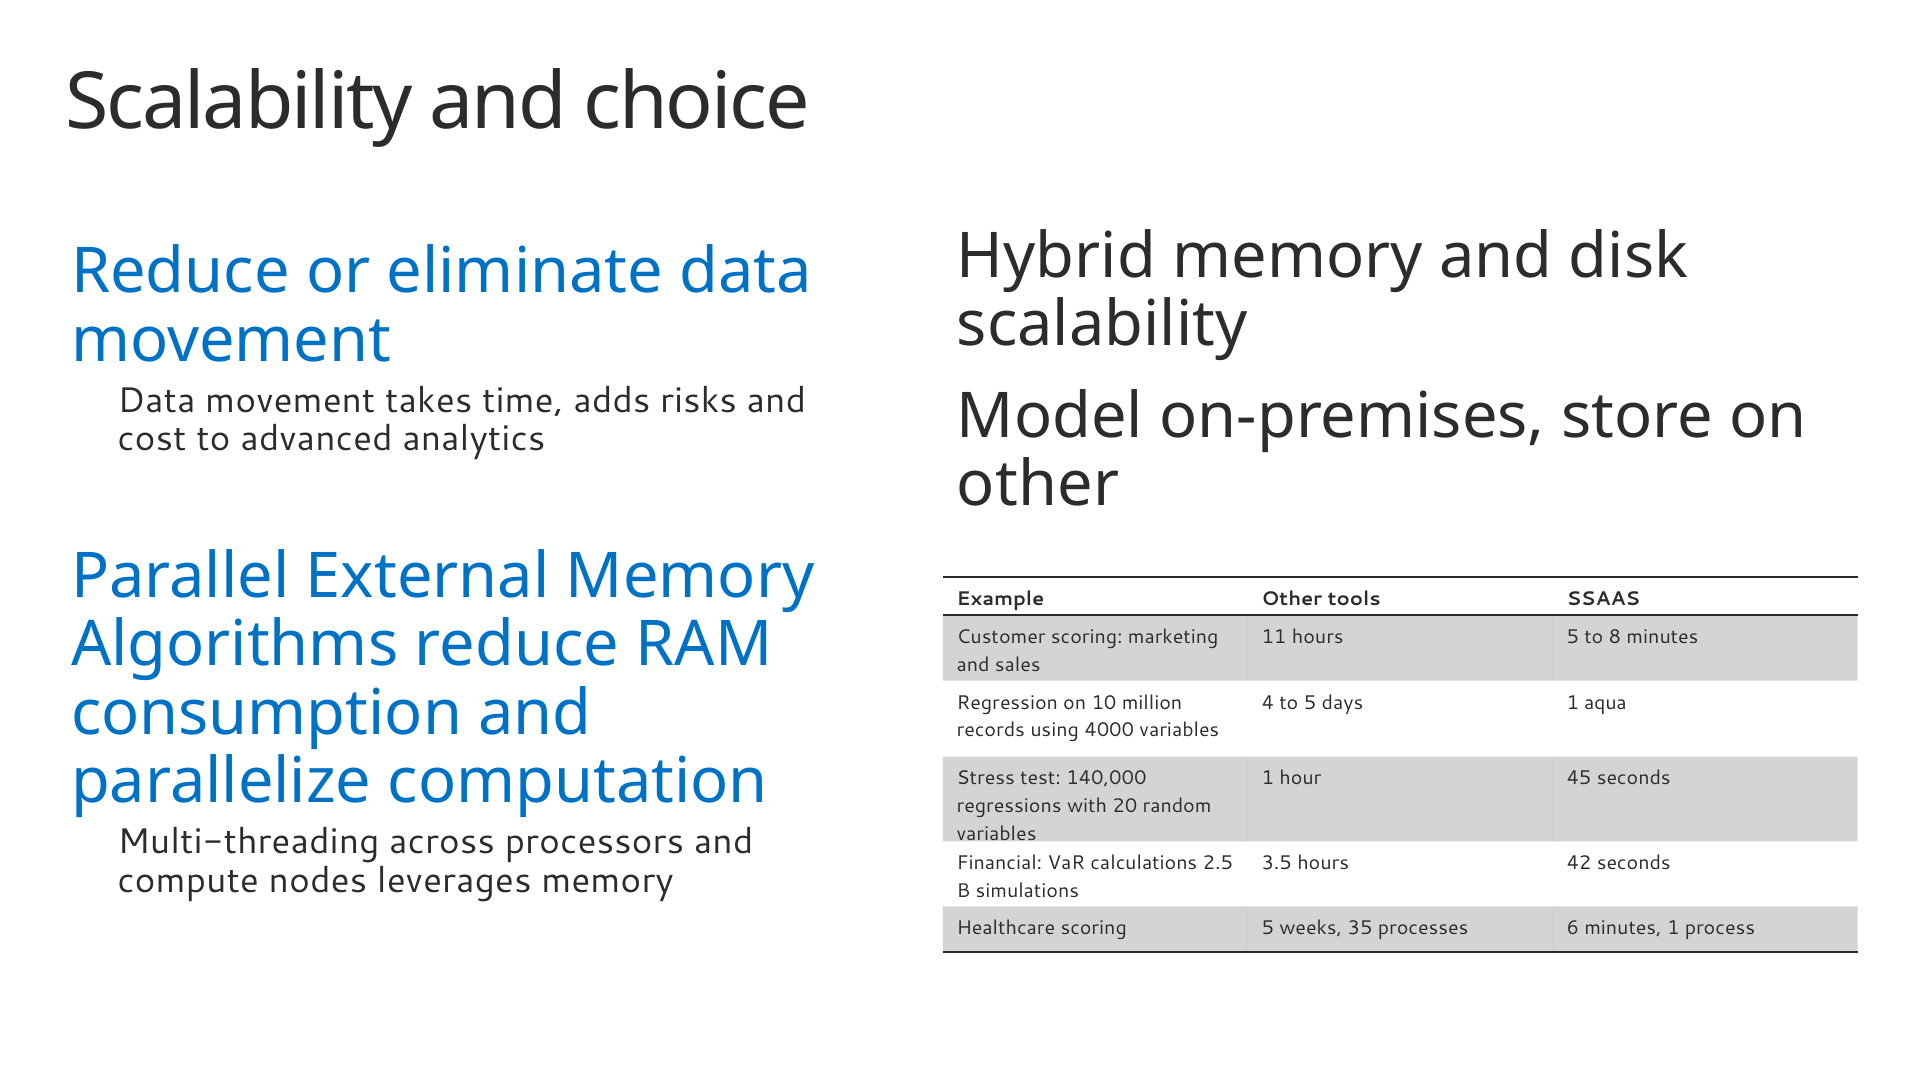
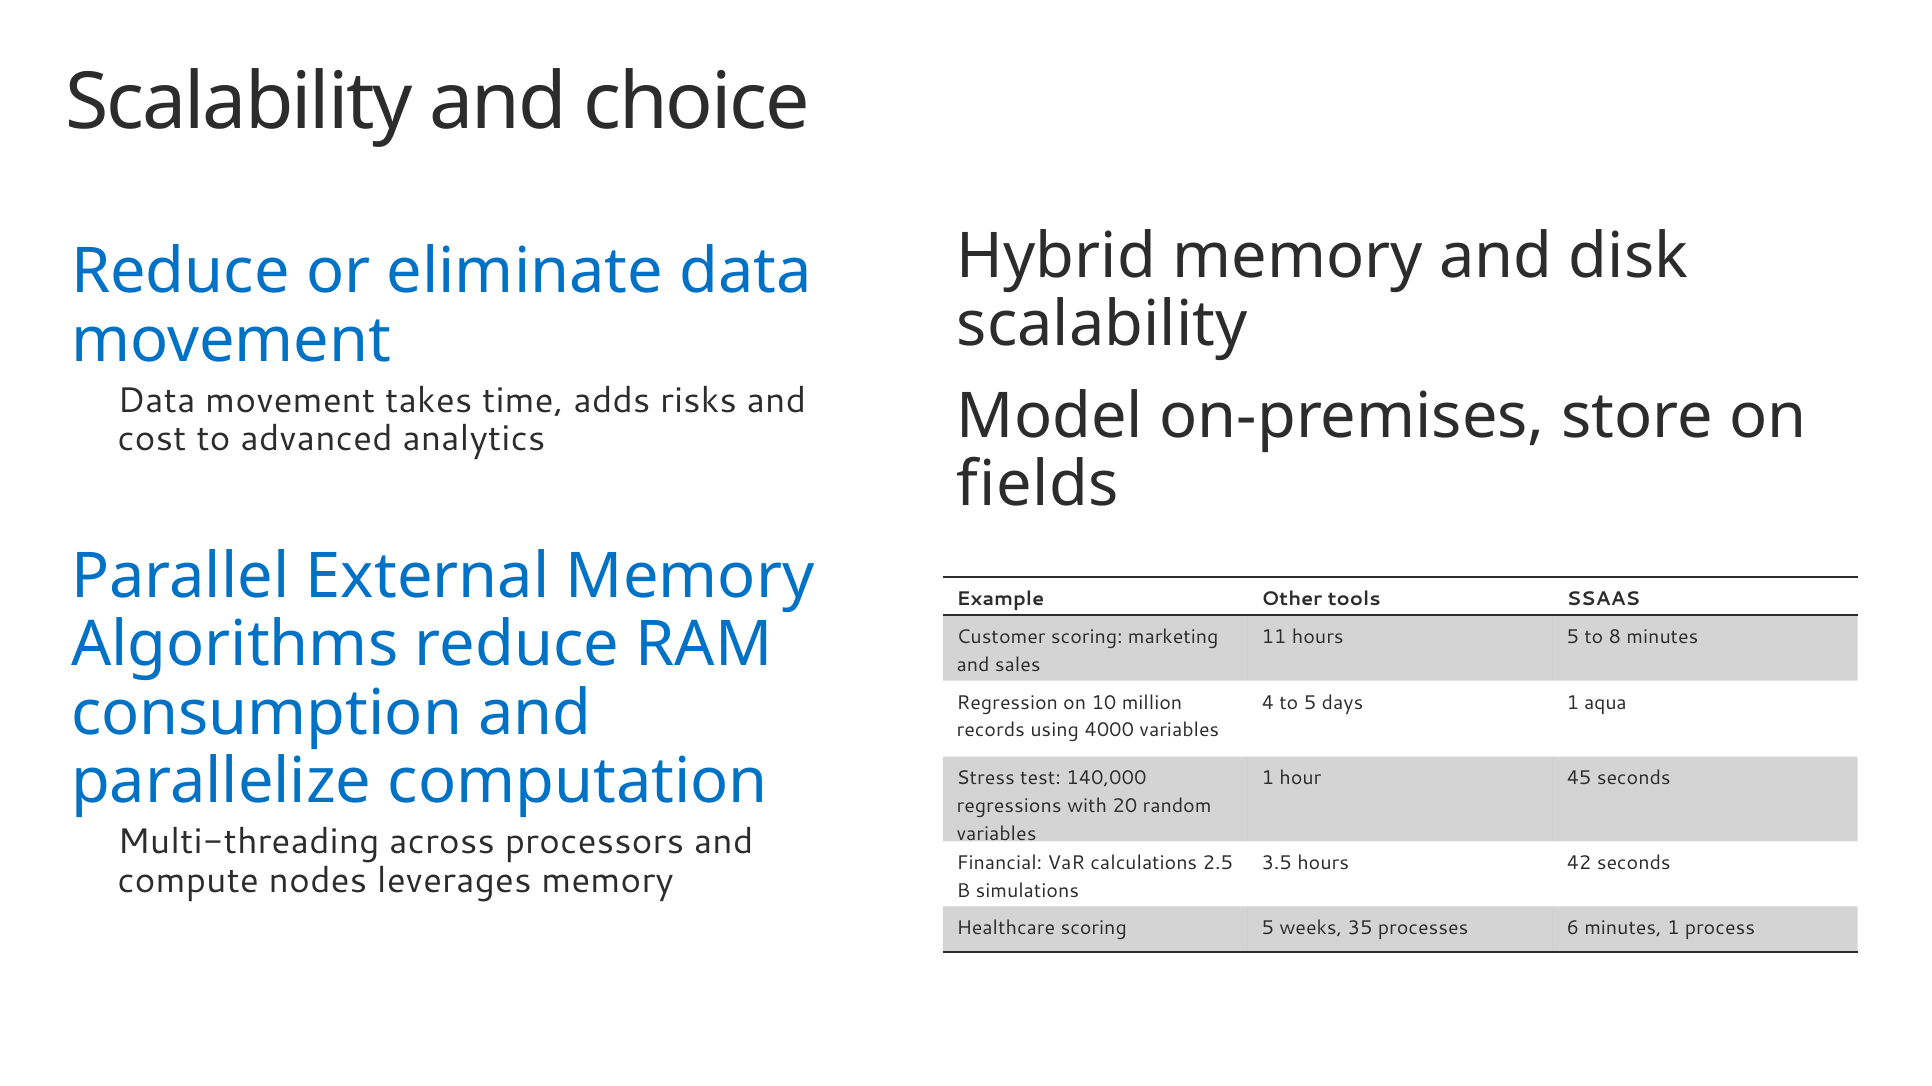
other at (1038, 485): other -> fields
